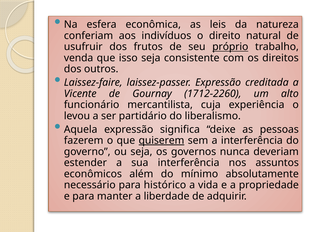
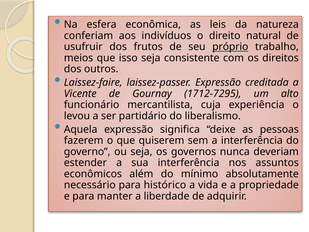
venda: venda -> meios
1712-2260: 1712-2260 -> 1712-7295
quiserem underline: present -> none
